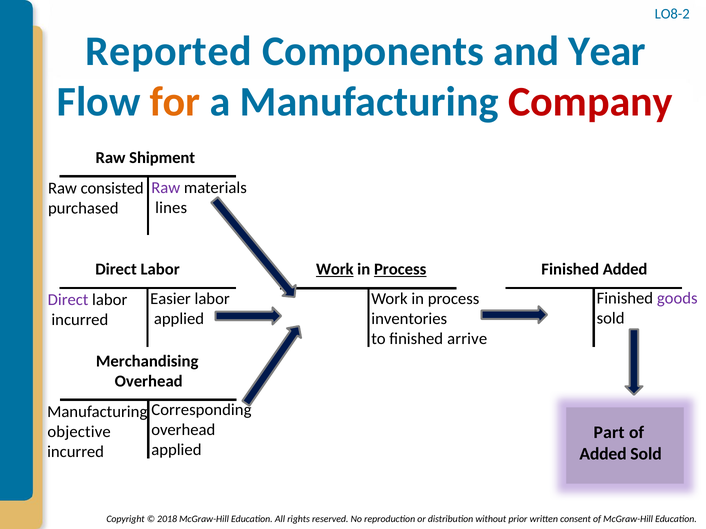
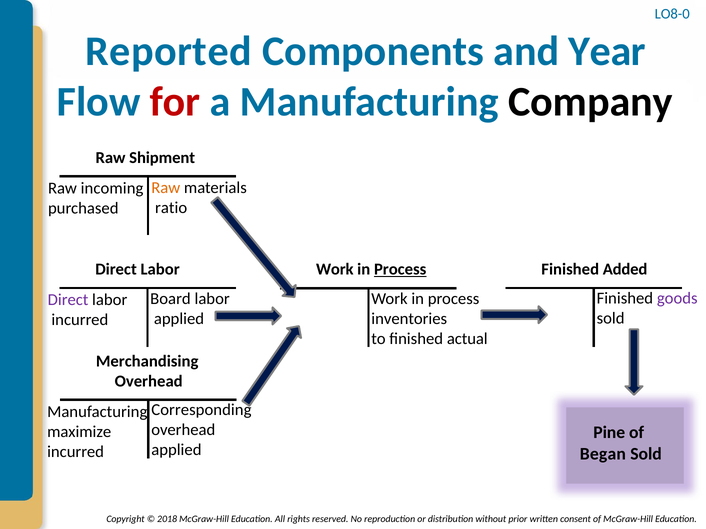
LO8-2: LO8-2 -> LO8-0
for colour: orange -> red
Company colour: red -> black
Raw at (166, 188) colour: purple -> orange
consisted: consisted -> incoming
lines: lines -> ratio
Work at (335, 270) underline: present -> none
Easier: Easier -> Board
arrive: arrive -> actual
objective: objective -> maximize
Part: Part -> Pine
Added at (603, 454): Added -> Began
